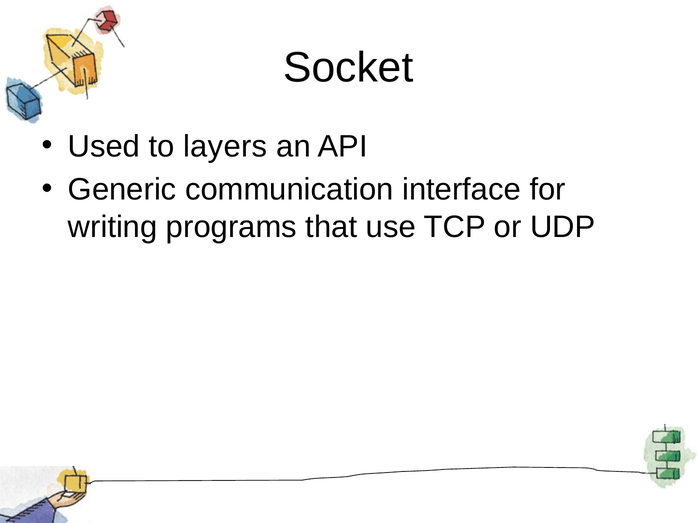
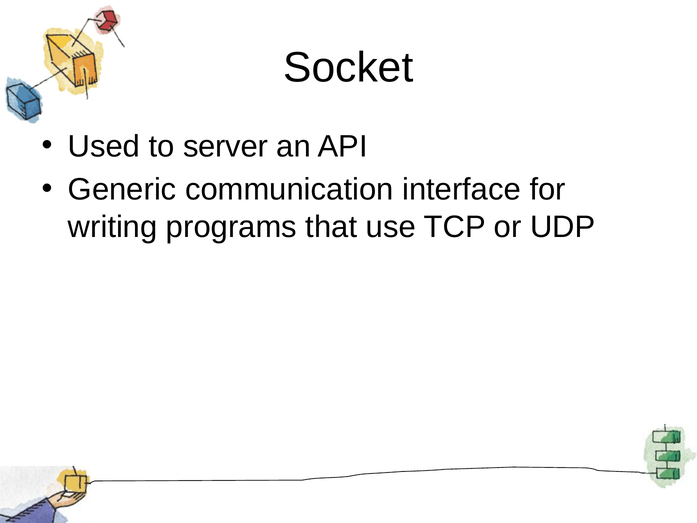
layers: layers -> server
